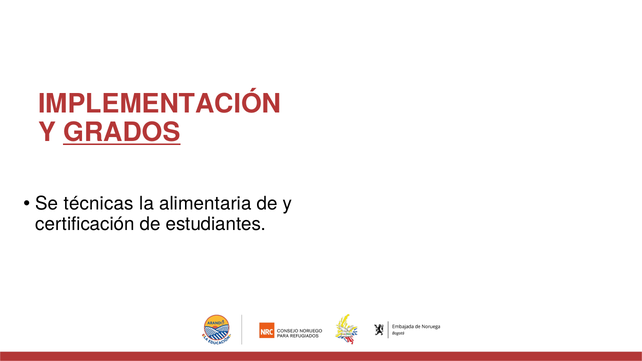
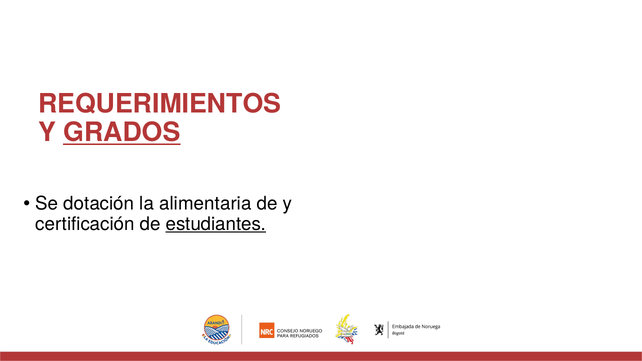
IMPLEMENTACIÓN: IMPLEMENTACIÓN -> REQUERIMIENTOS
técnicas: técnicas -> dotación
estudiantes underline: none -> present
